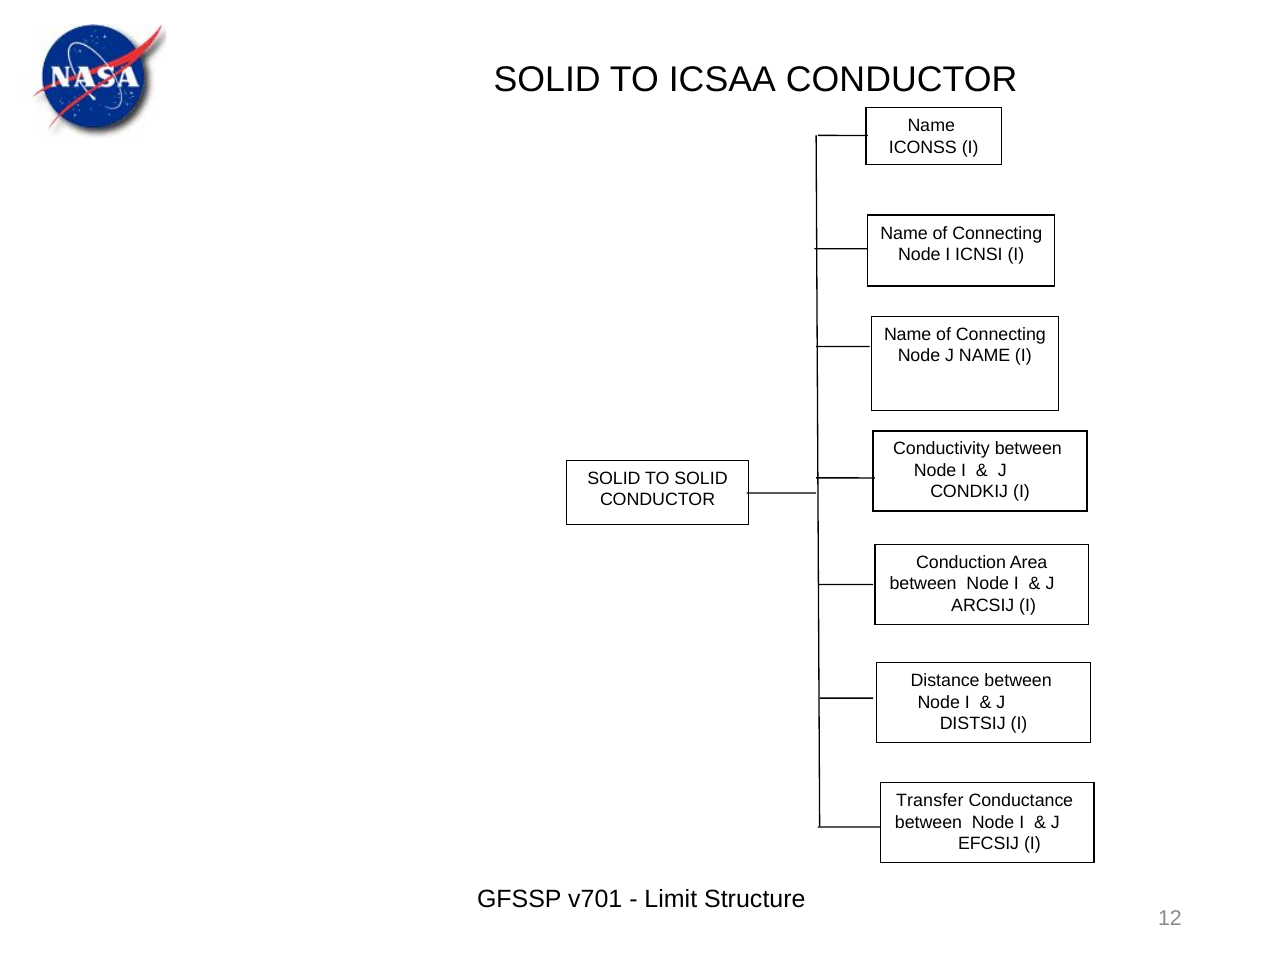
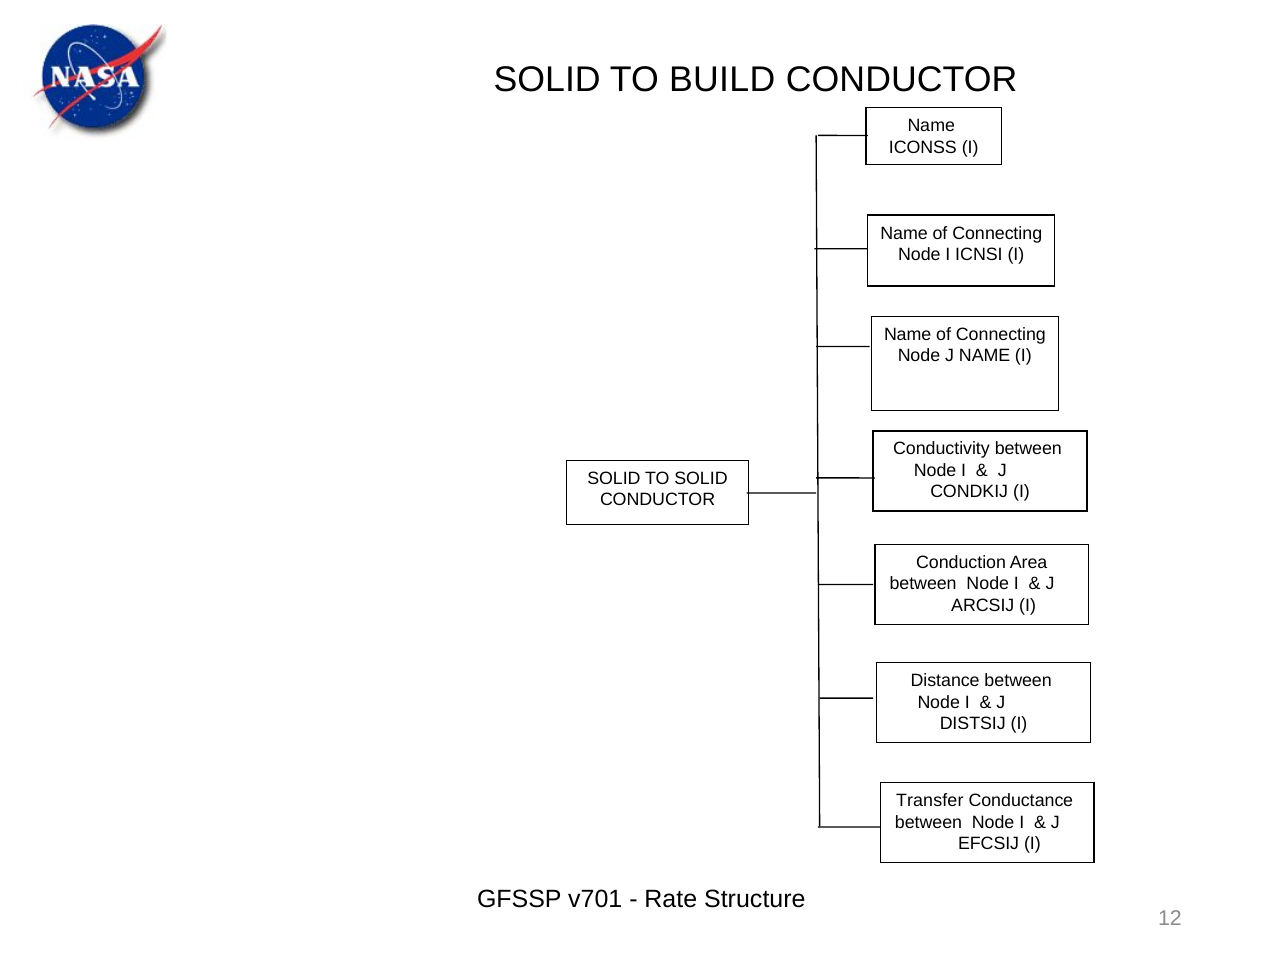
ICSAA: ICSAA -> BUILD
Limit: Limit -> Rate
